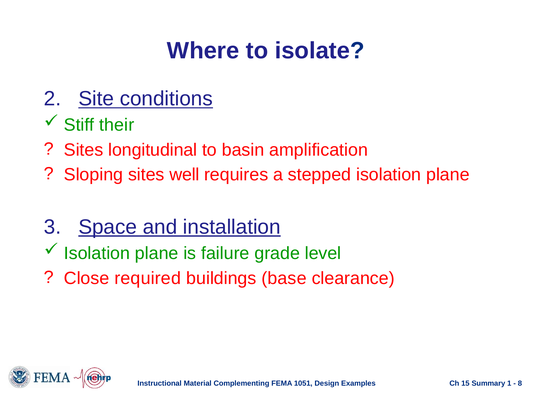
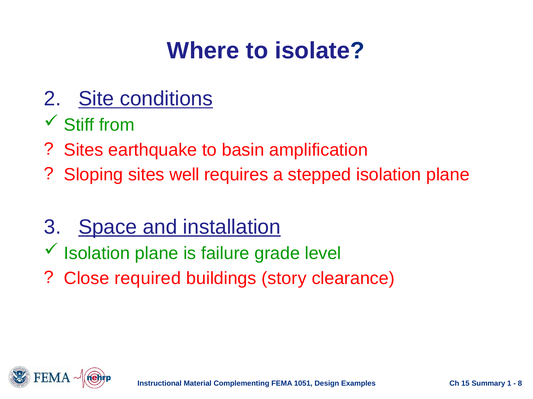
their: their -> from
longitudinal: longitudinal -> earthquake
base: base -> story
